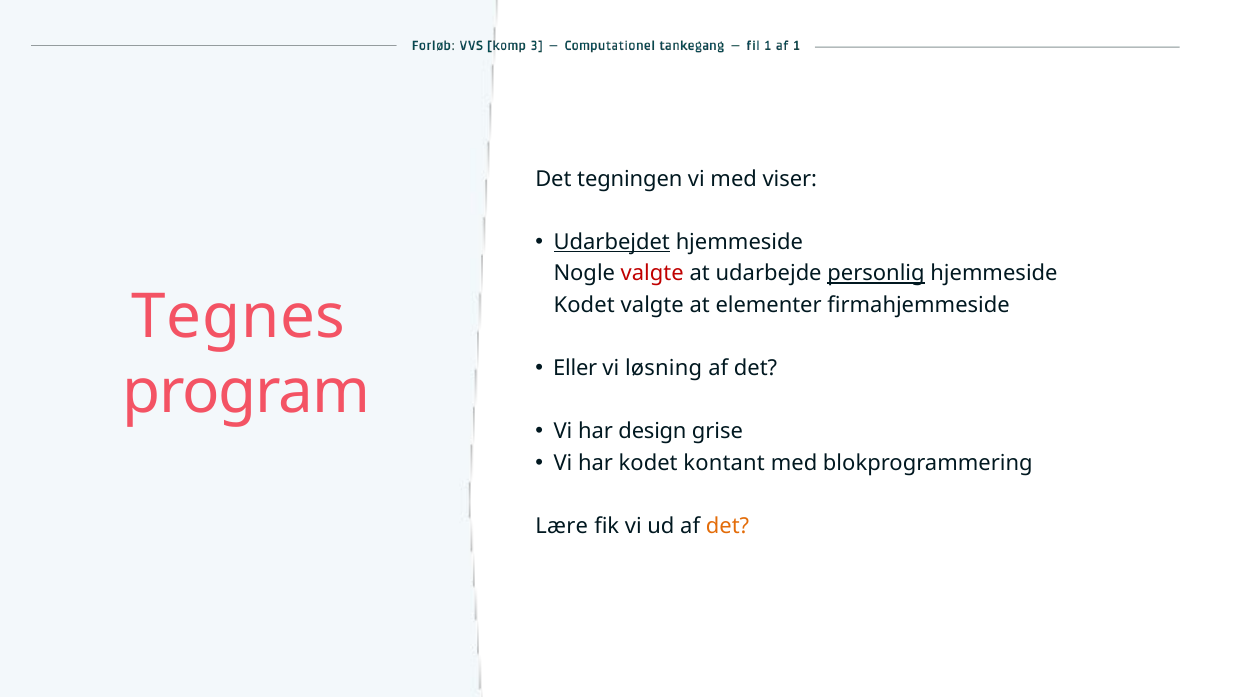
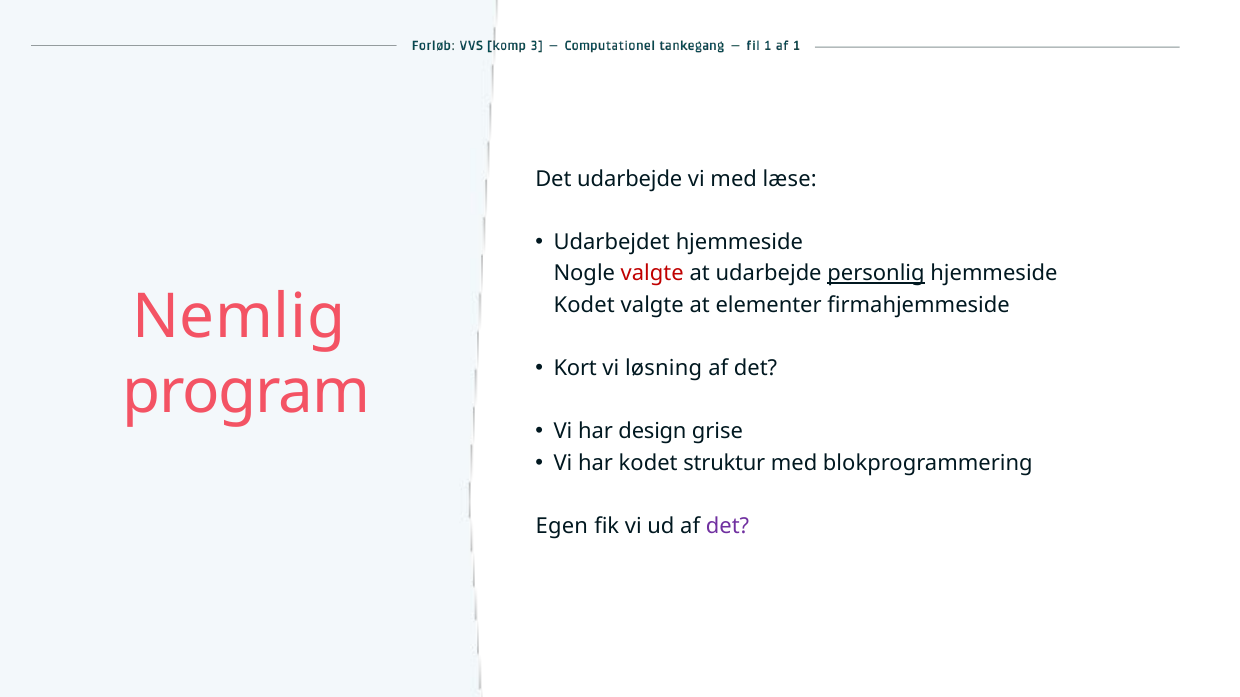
Det tegningen: tegningen -> udarbejde
viser: viser -> læse
Udarbejdet underline: present -> none
Tegnes: Tegnes -> Nemlig
Eller: Eller -> Kort
kontant: kontant -> struktur
Lære: Lære -> Egen
det at (728, 527) colour: orange -> purple
